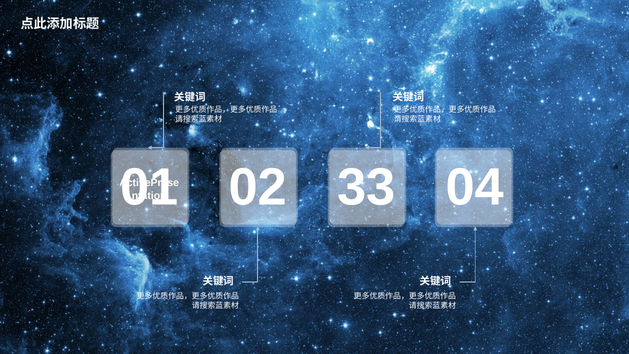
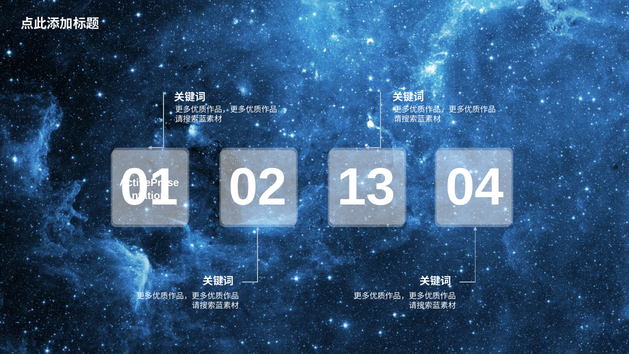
33: 33 -> 13
